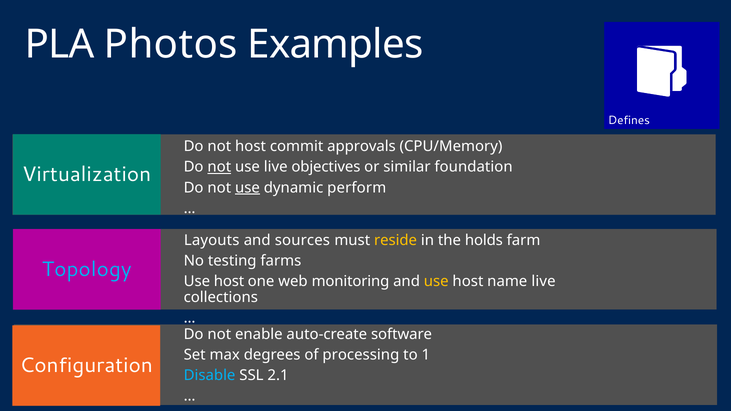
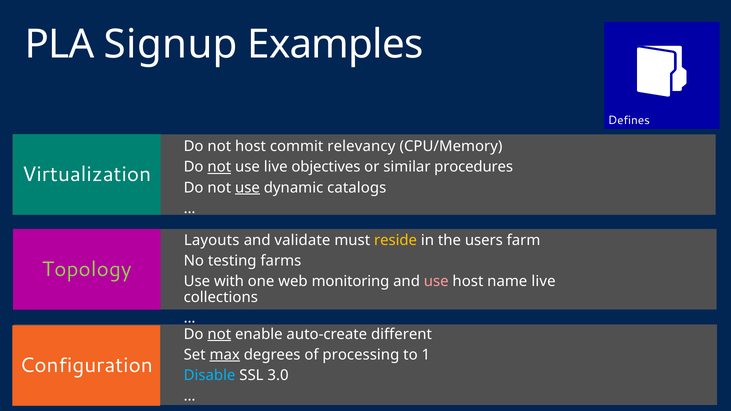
Photos: Photos -> Signup
approvals: approvals -> relevancy
foundation: foundation -> procedures
perform: perform -> catalogs
sources: sources -> validate
holds: holds -> users
Topology colour: light blue -> light green
host at (229, 281): host -> with
use at (436, 281) colour: yellow -> pink
not at (219, 334) underline: none -> present
software: software -> different
max underline: none -> present
2.1: 2.1 -> 3.0
